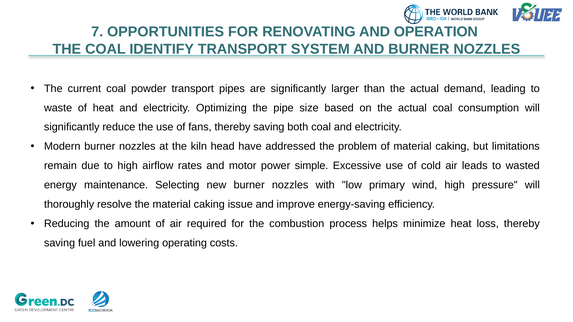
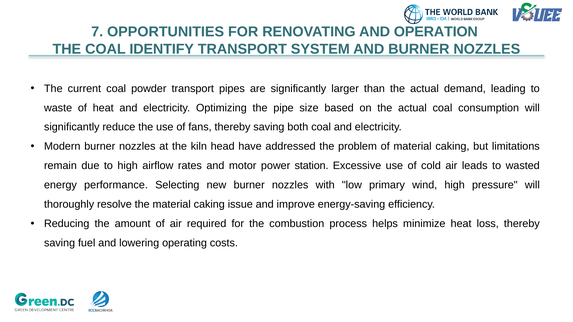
simple: simple -> station
maintenance: maintenance -> performance
